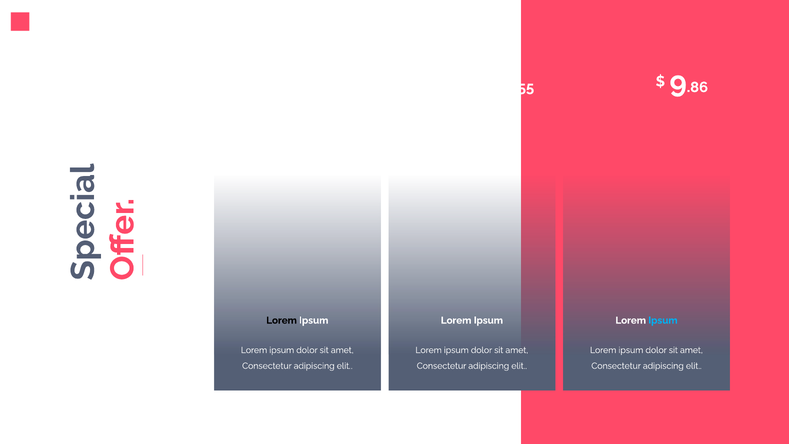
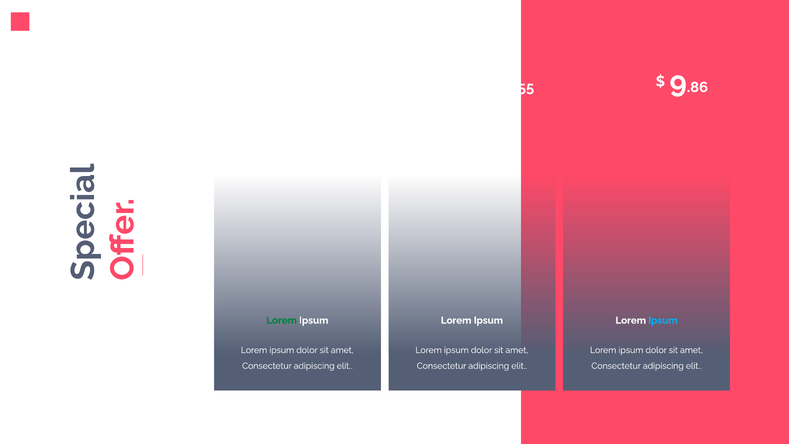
Lorem at (282, 320) colour: black -> green
